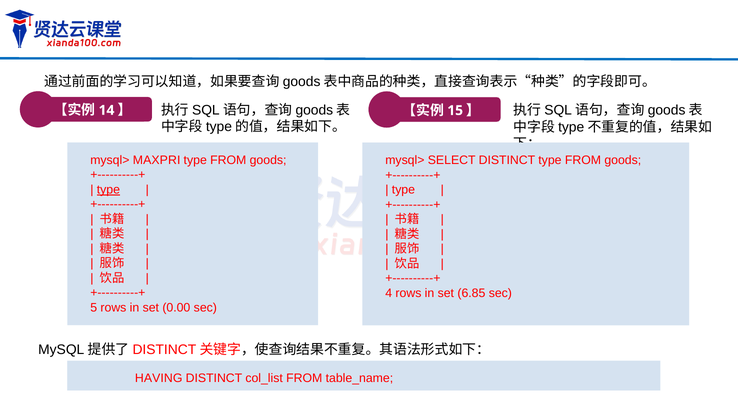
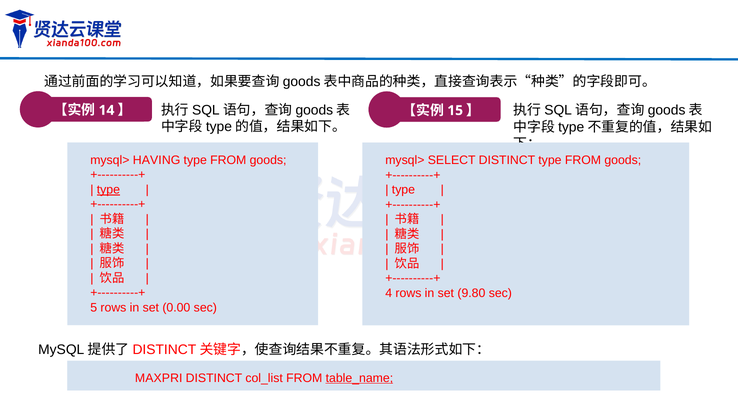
MAXPRI: MAXPRI -> HAVING
6.85: 6.85 -> 9.80
HAVING: HAVING -> MAXPRI
table_name underline: none -> present
